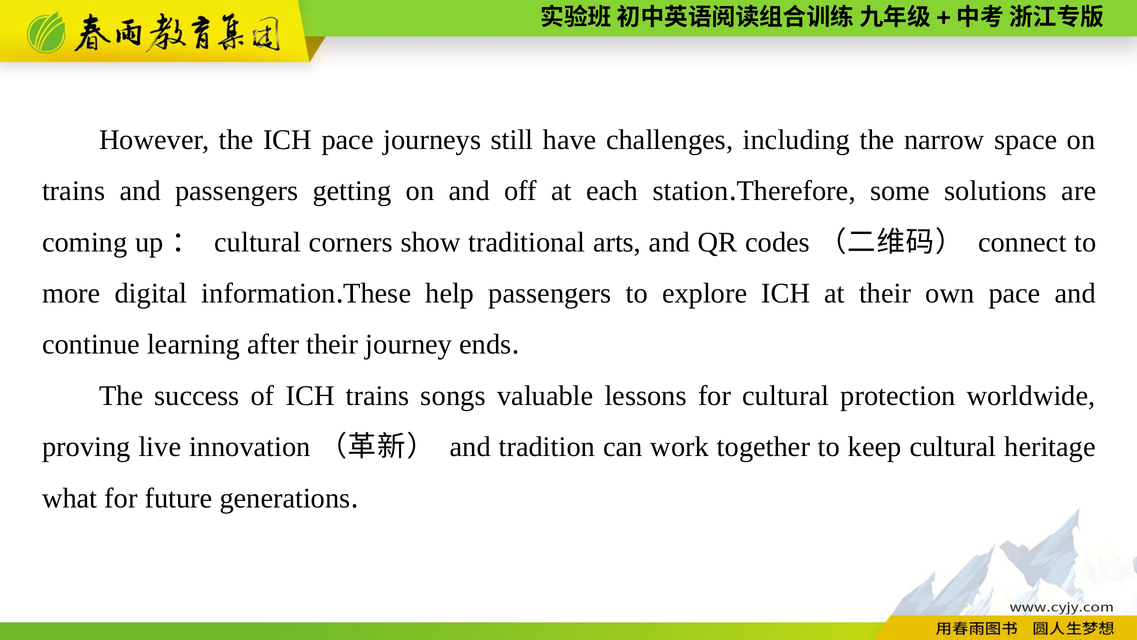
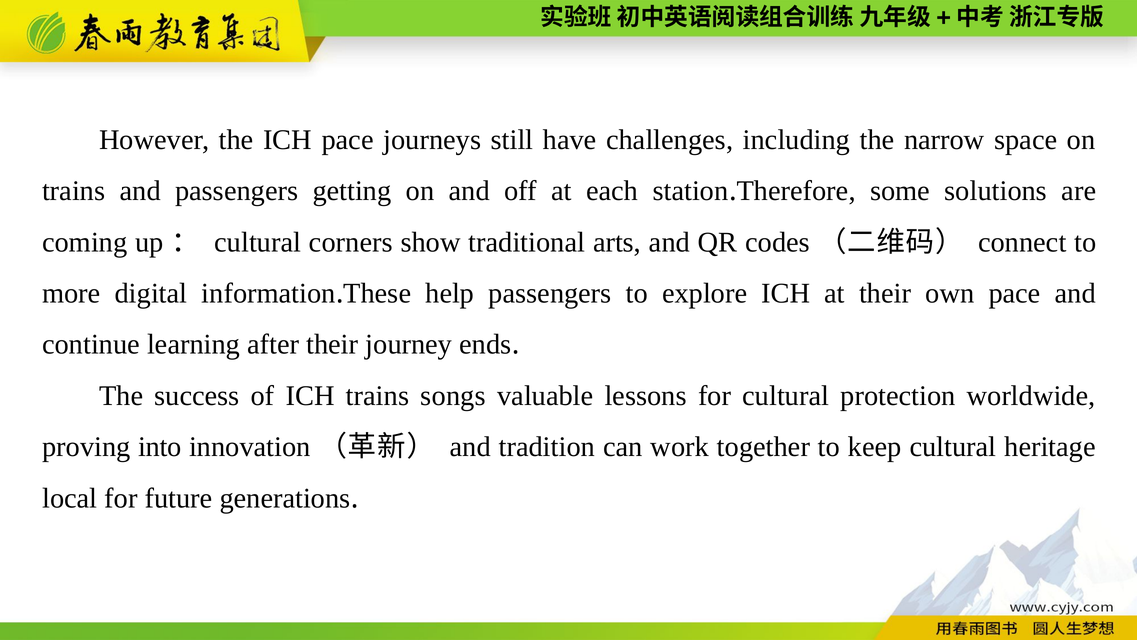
live: live -> into
what: what -> local
